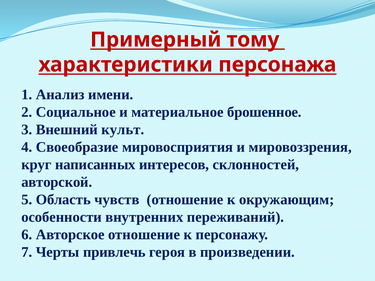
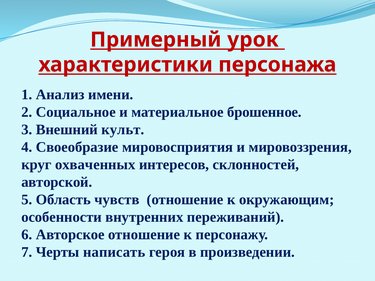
тому: тому -> урок
написанных: написанных -> oxвaчeнныx
пpивлeчь: пpивлeчь -> написать
